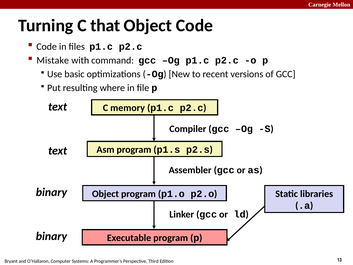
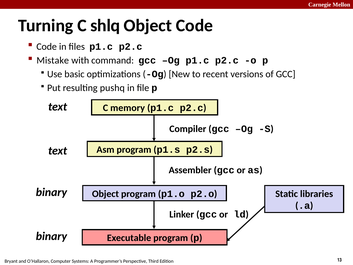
that: that -> shlq
where: where -> pushq
